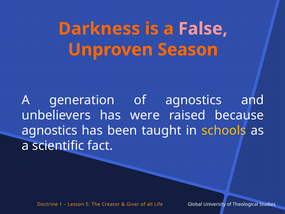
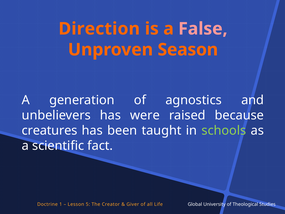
Darkness: Darkness -> Direction
agnostics at (50, 130): agnostics -> creatures
schools colour: yellow -> light green
